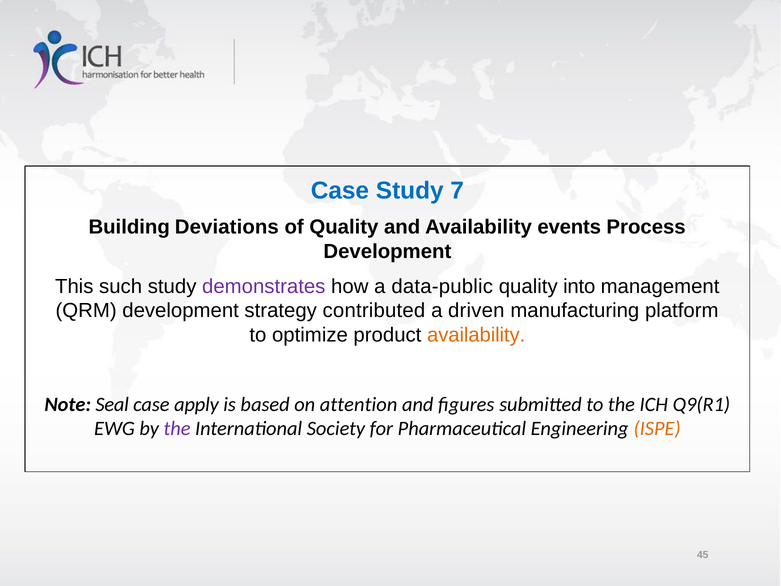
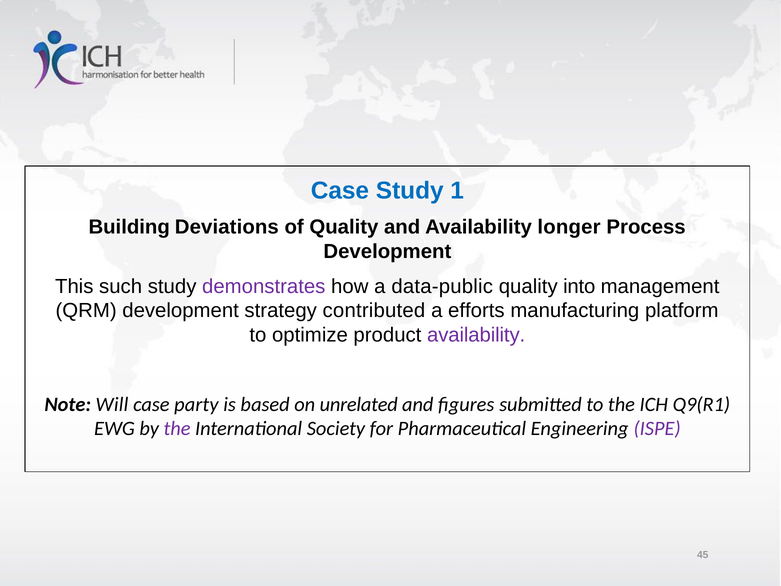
7: 7 -> 1
events: events -> longer
driven: driven -> efforts
availability at (476, 335) colour: orange -> purple
Seal: Seal -> Will
apply: apply -> party
attention: attention -> unrelated
ISPE colour: orange -> purple
